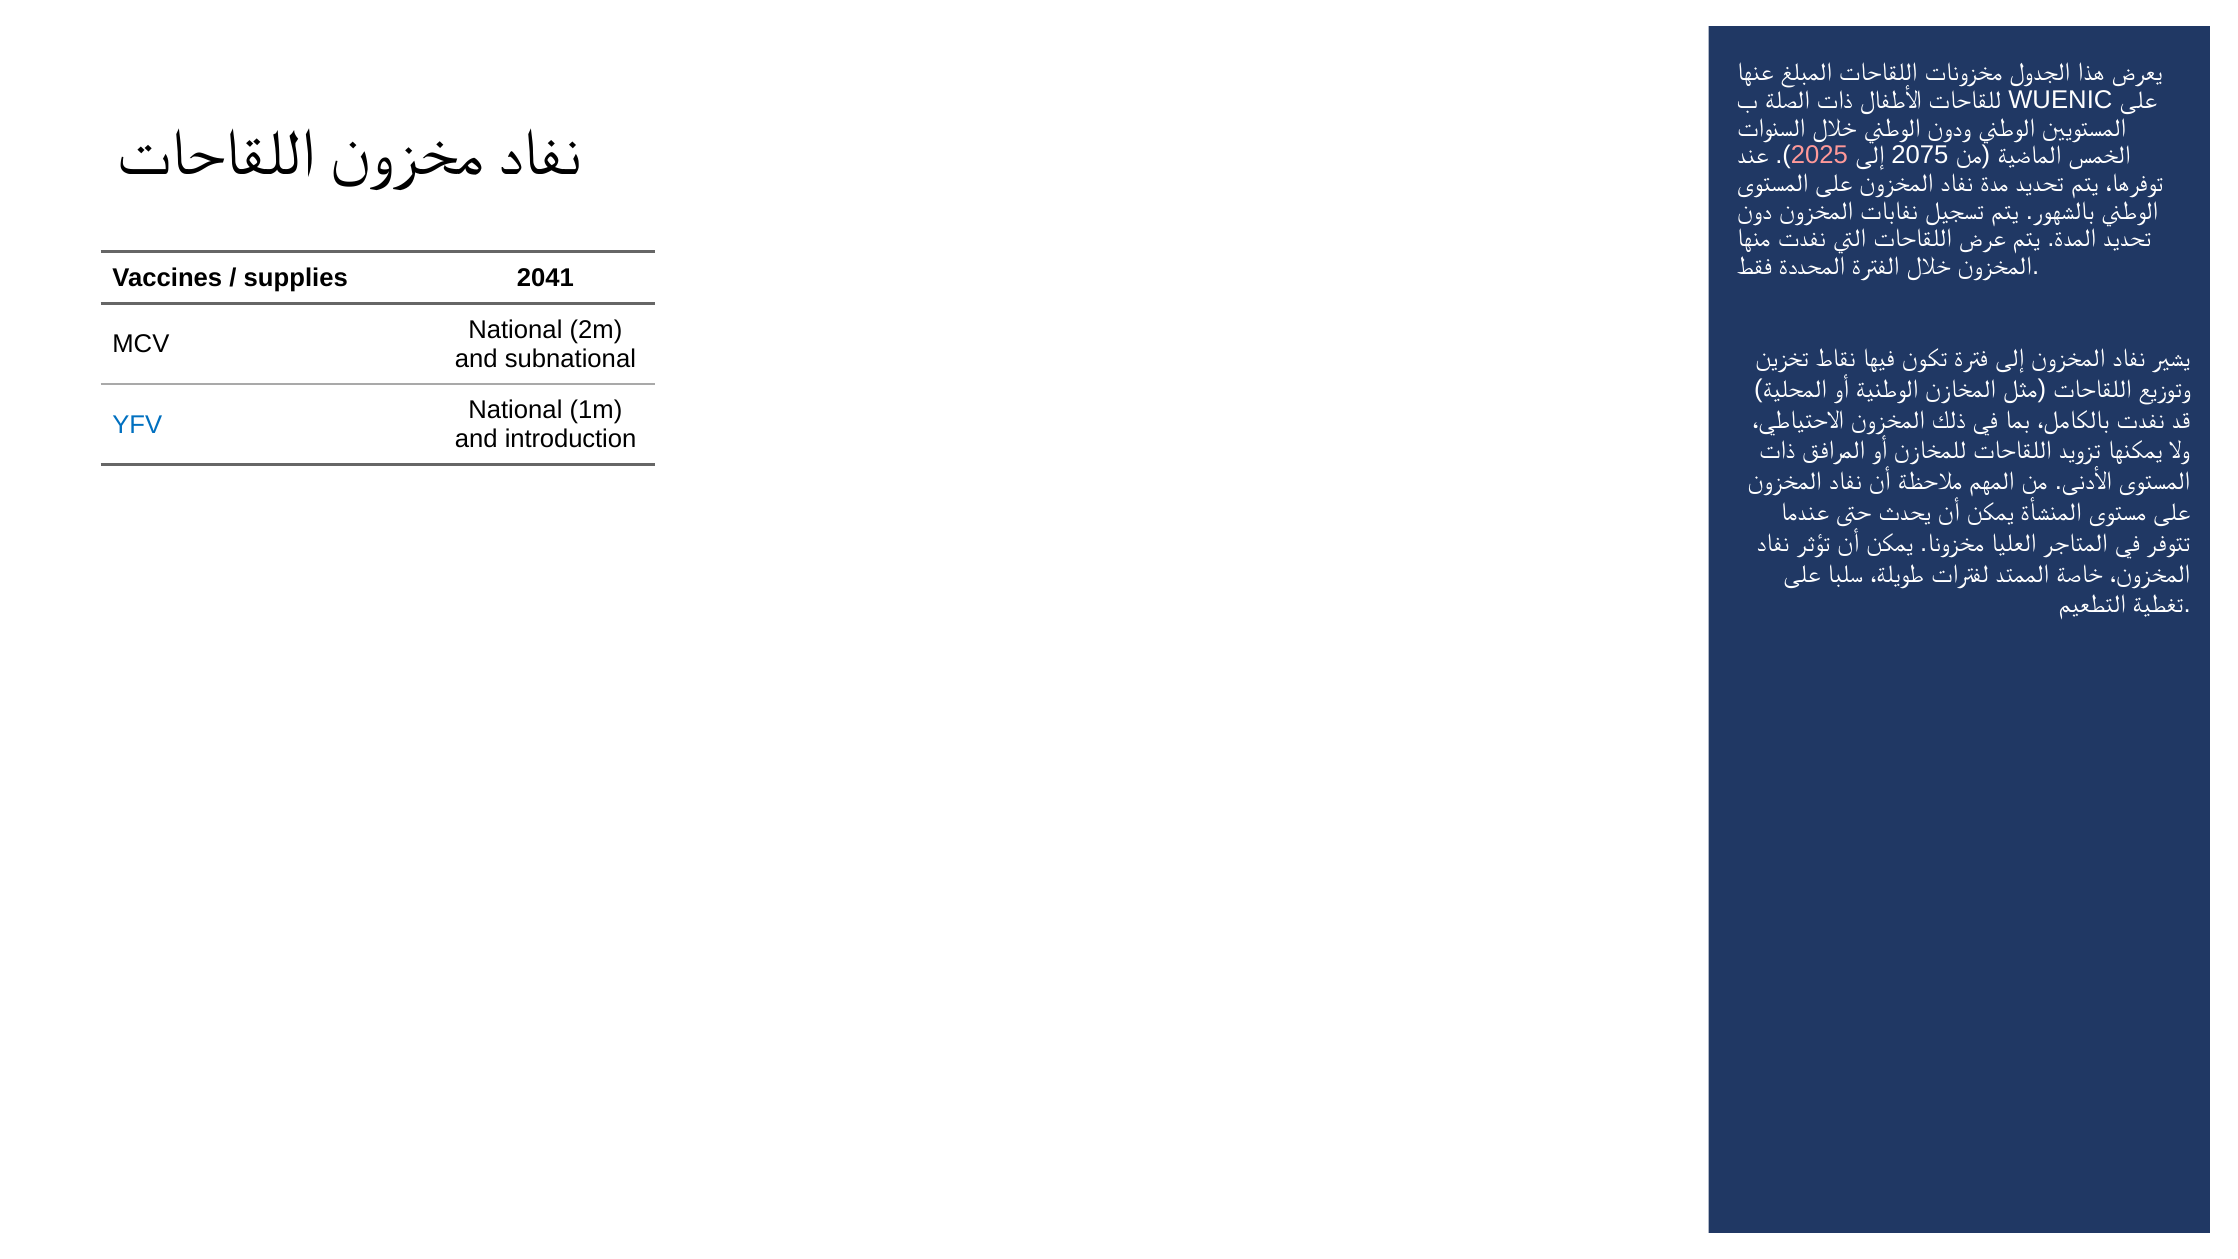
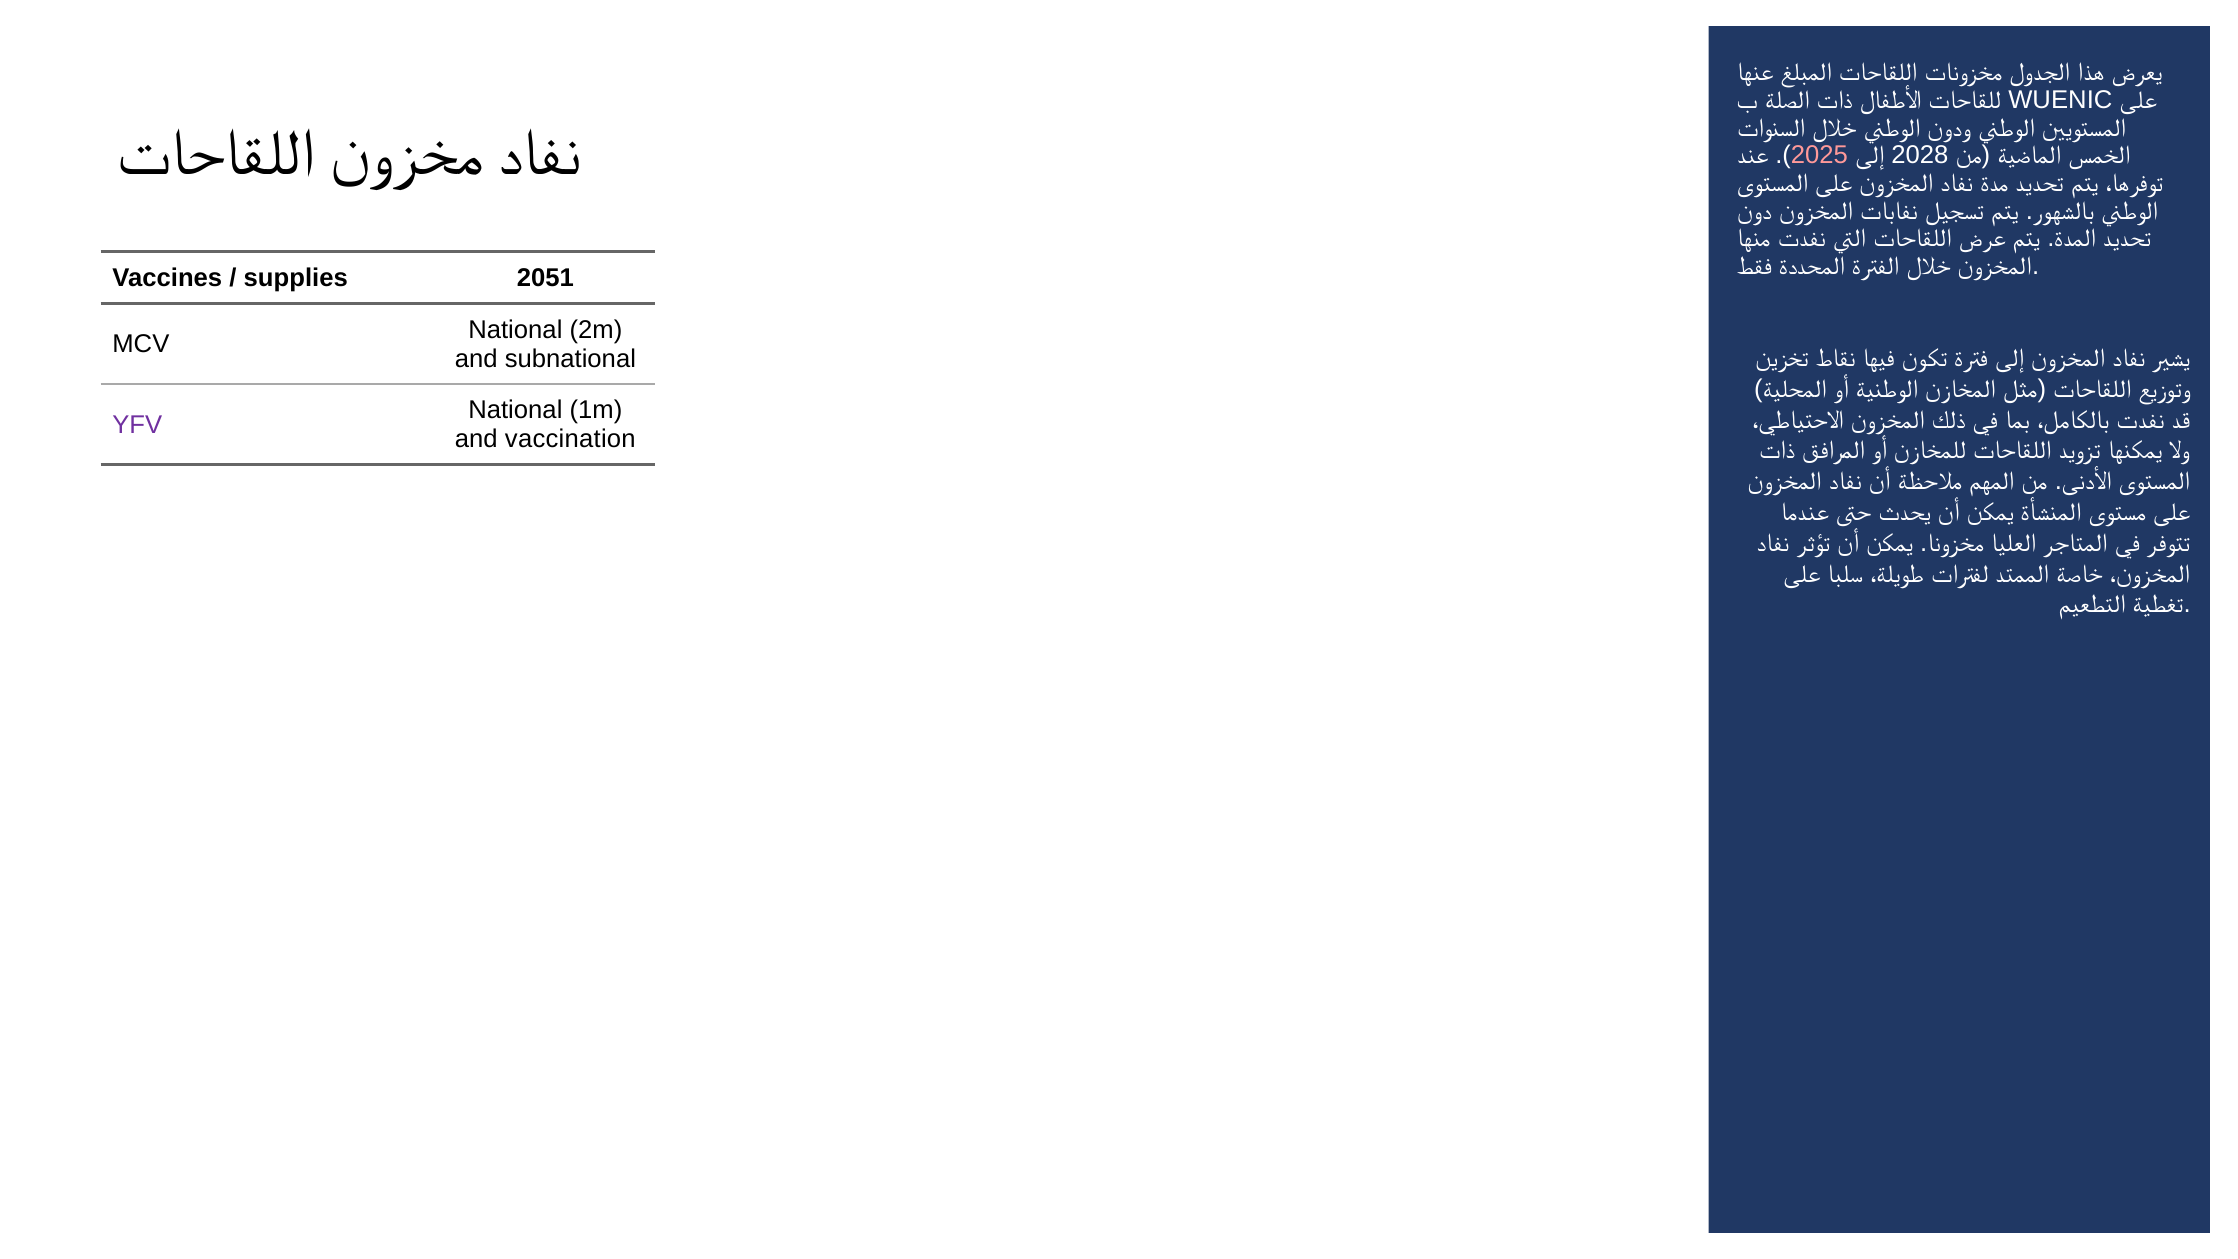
2075: 2075 -> 2028
2041: 2041 -> 2051
YFV colour: blue -> purple
introduction: introduction -> vaccination
